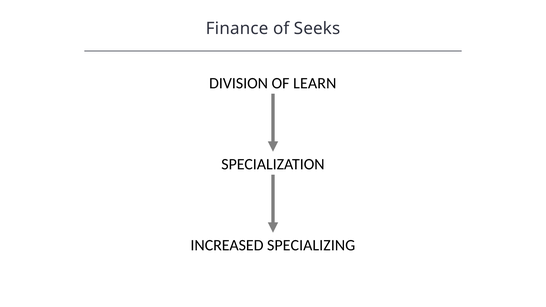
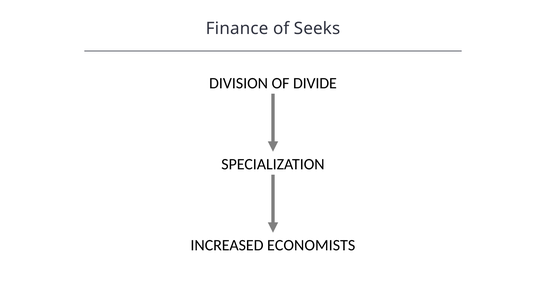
LEARN: LEARN -> DIVIDE
SPECIALIZING: SPECIALIZING -> ECONOMISTS
